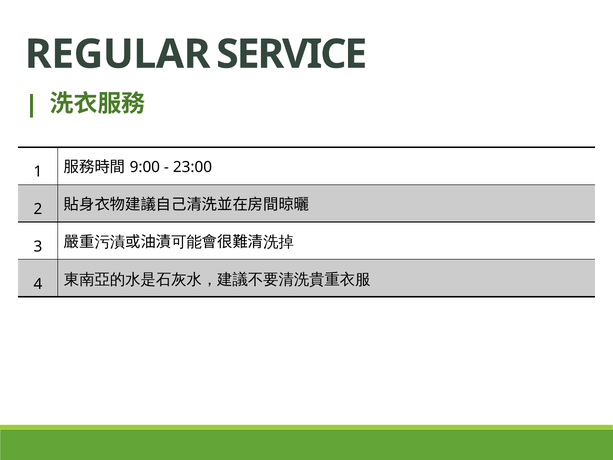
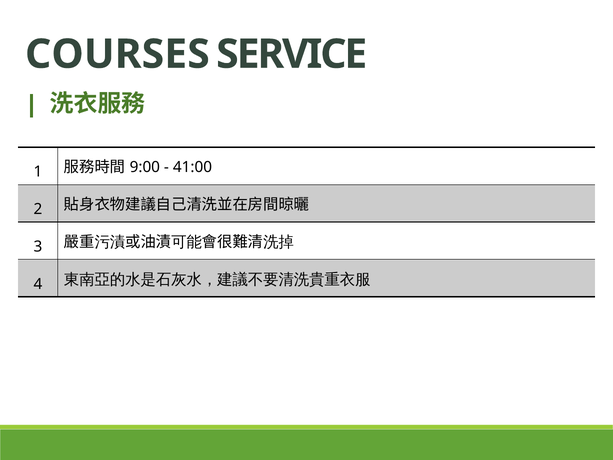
REGULAR: REGULAR -> COURSES
23:00: 23:00 -> 41:00
